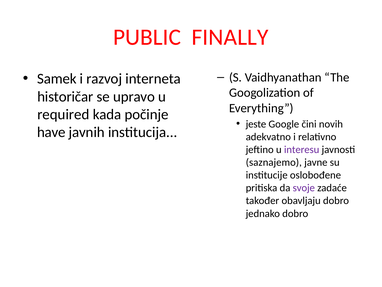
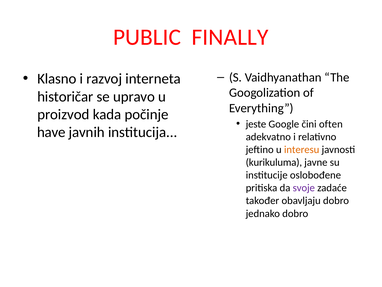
Samek: Samek -> Klasno
required: required -> proizvod
novih: novih -> often
interesu colour: purple -> orange
saznajemo: saznajemo -> kurikuluma
